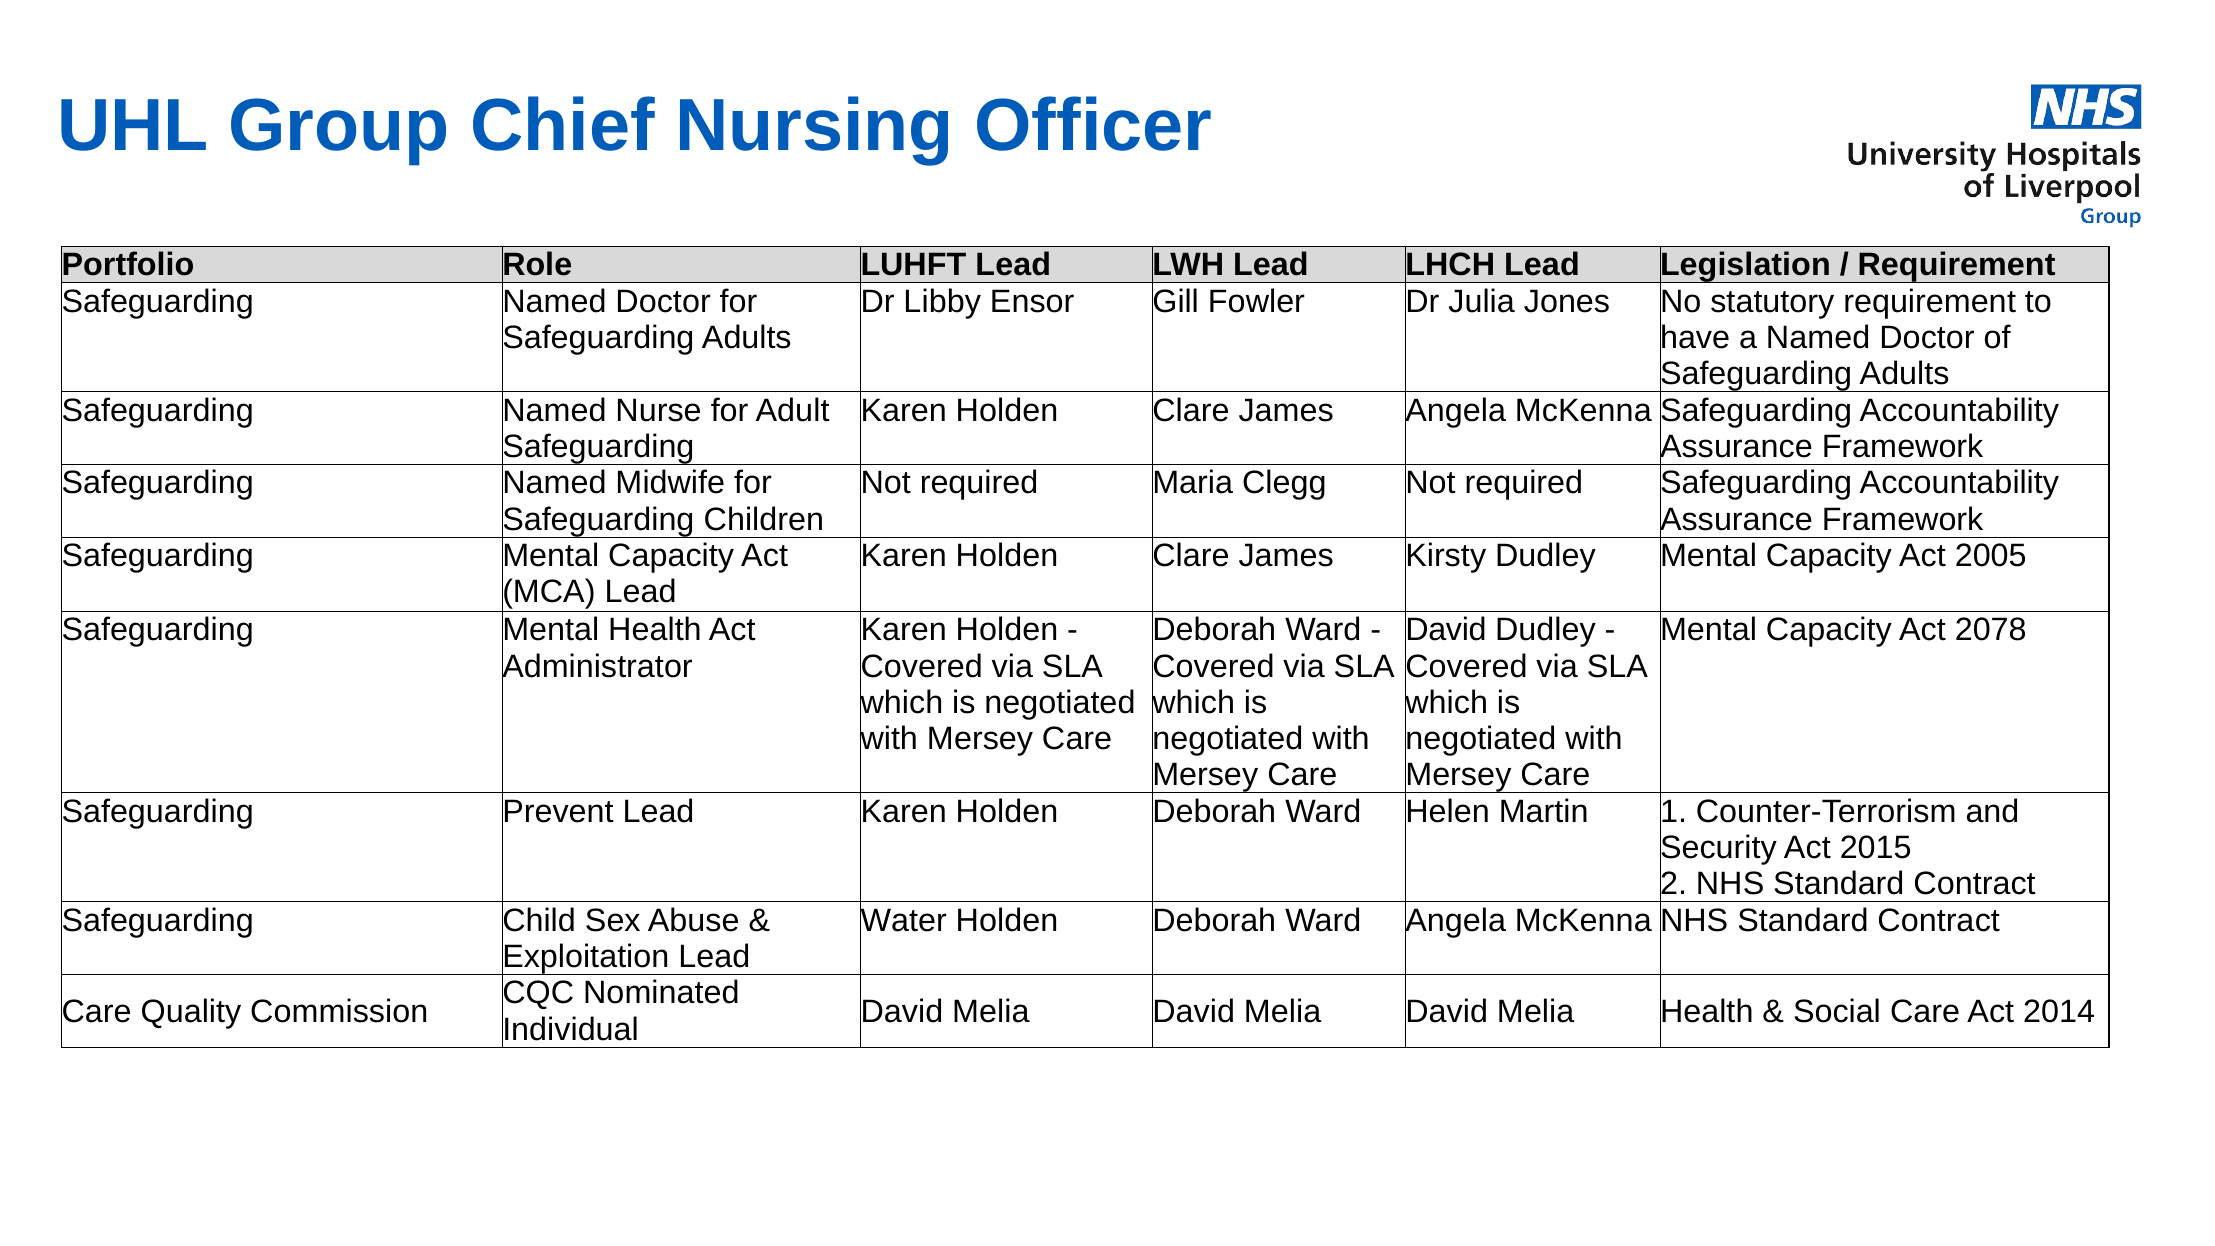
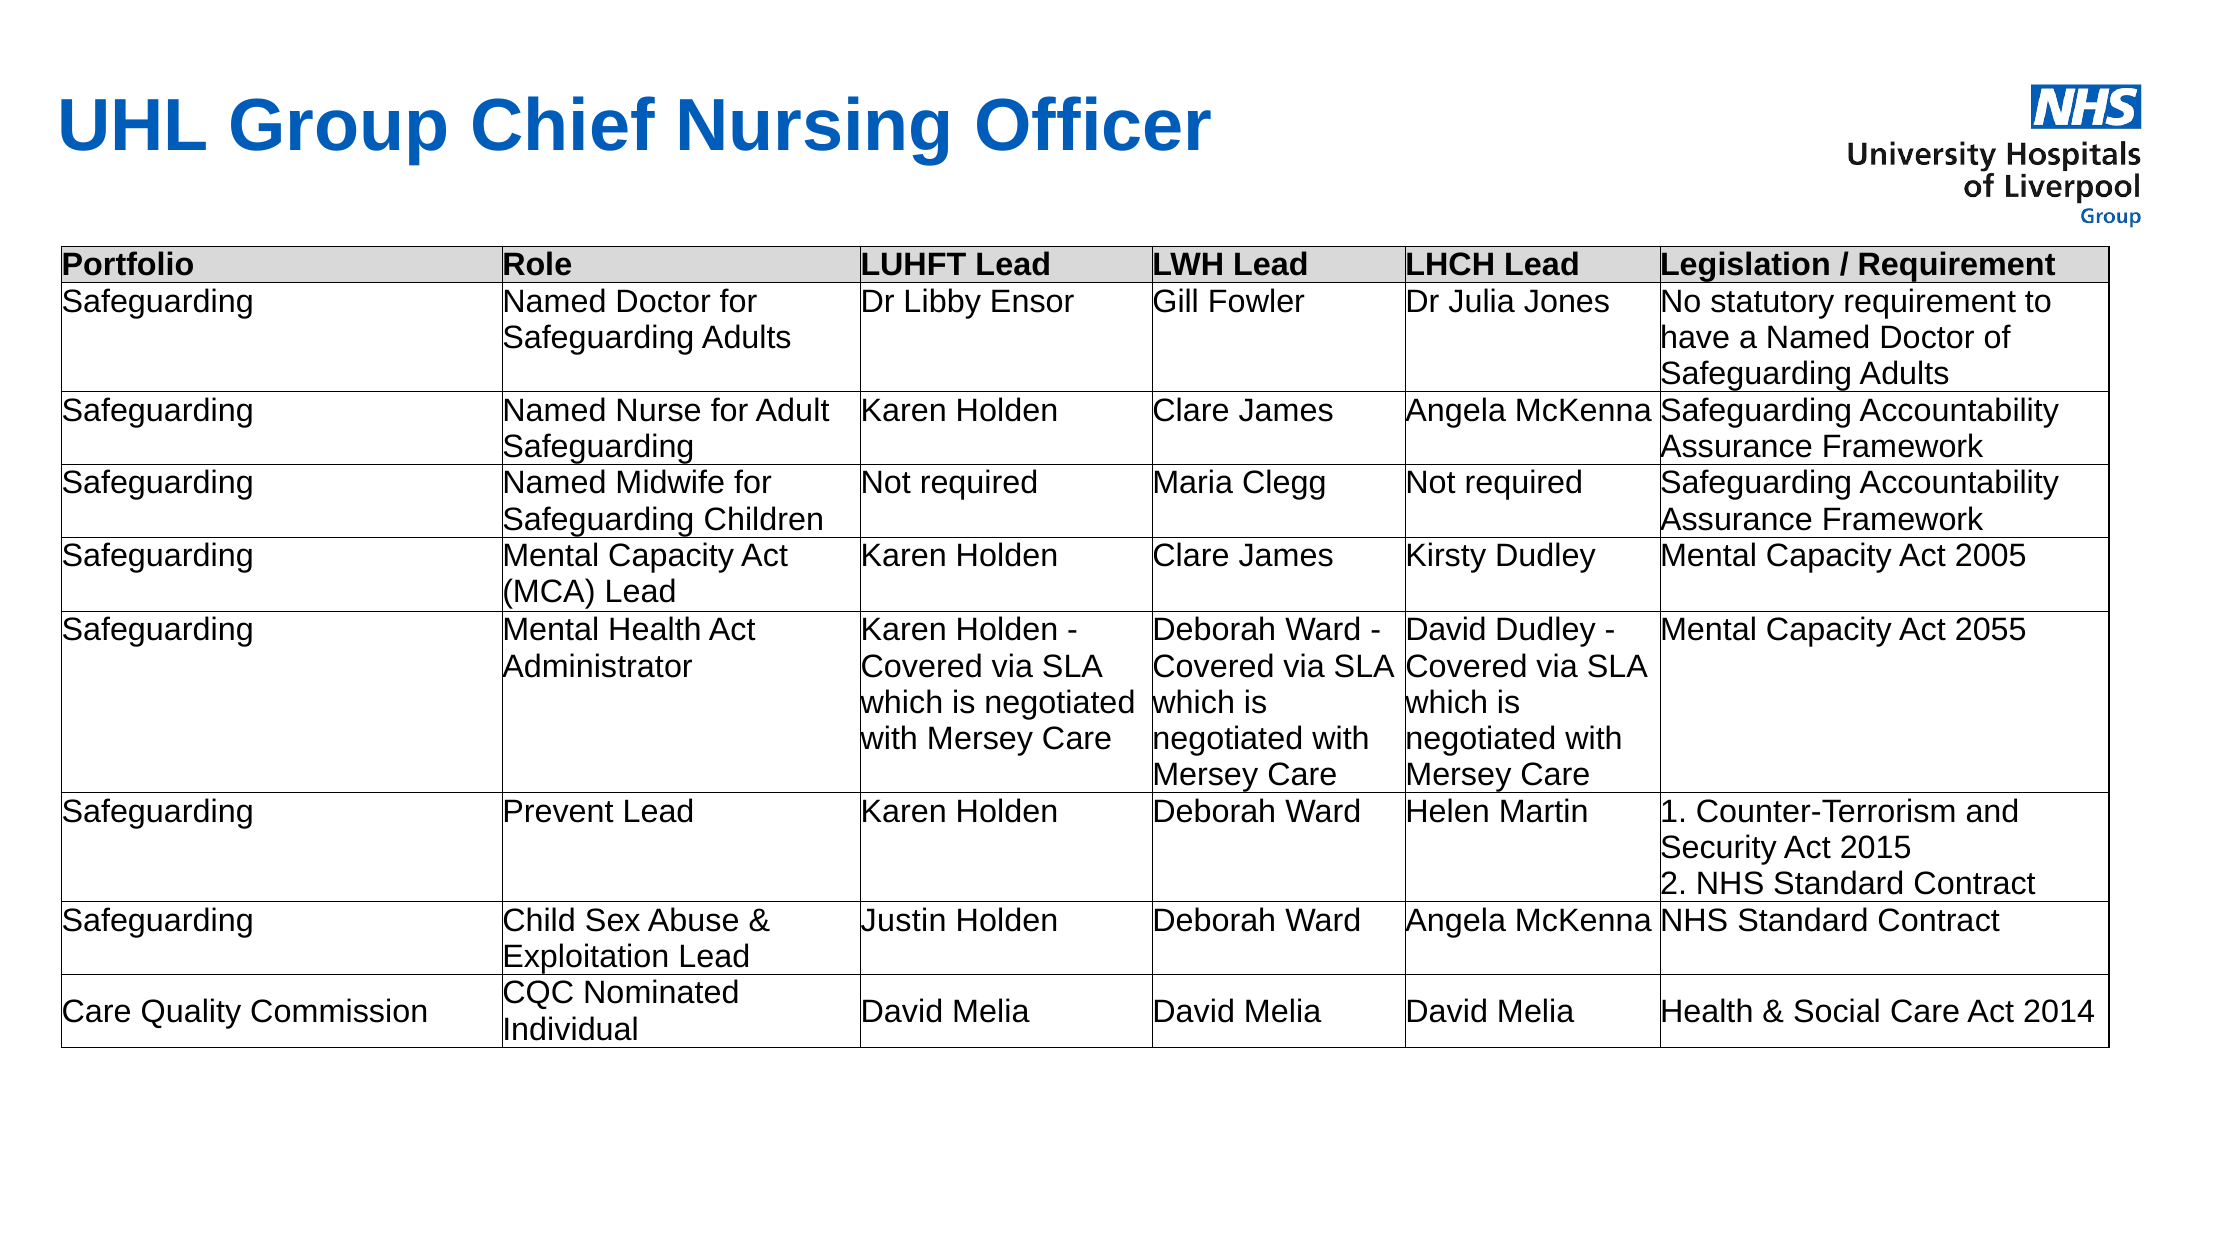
2078: 2078 -> 2055
Water: Water -> Justin
